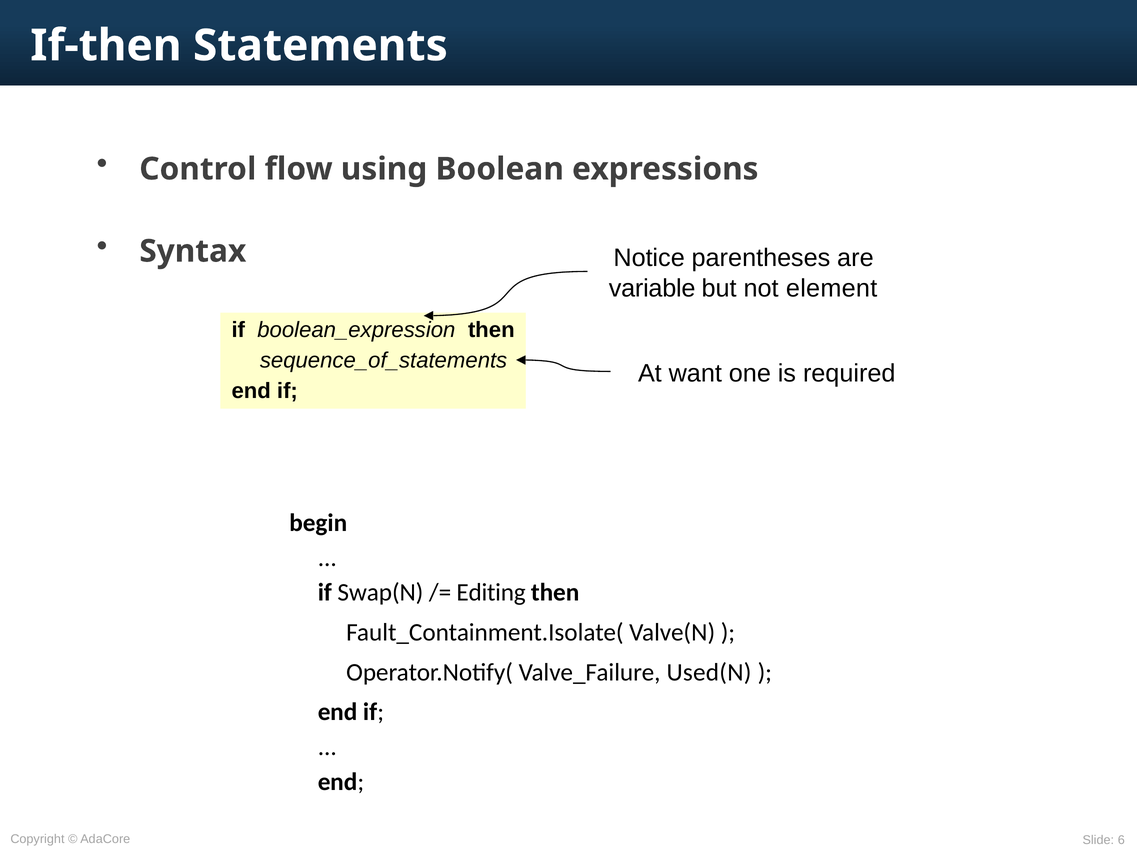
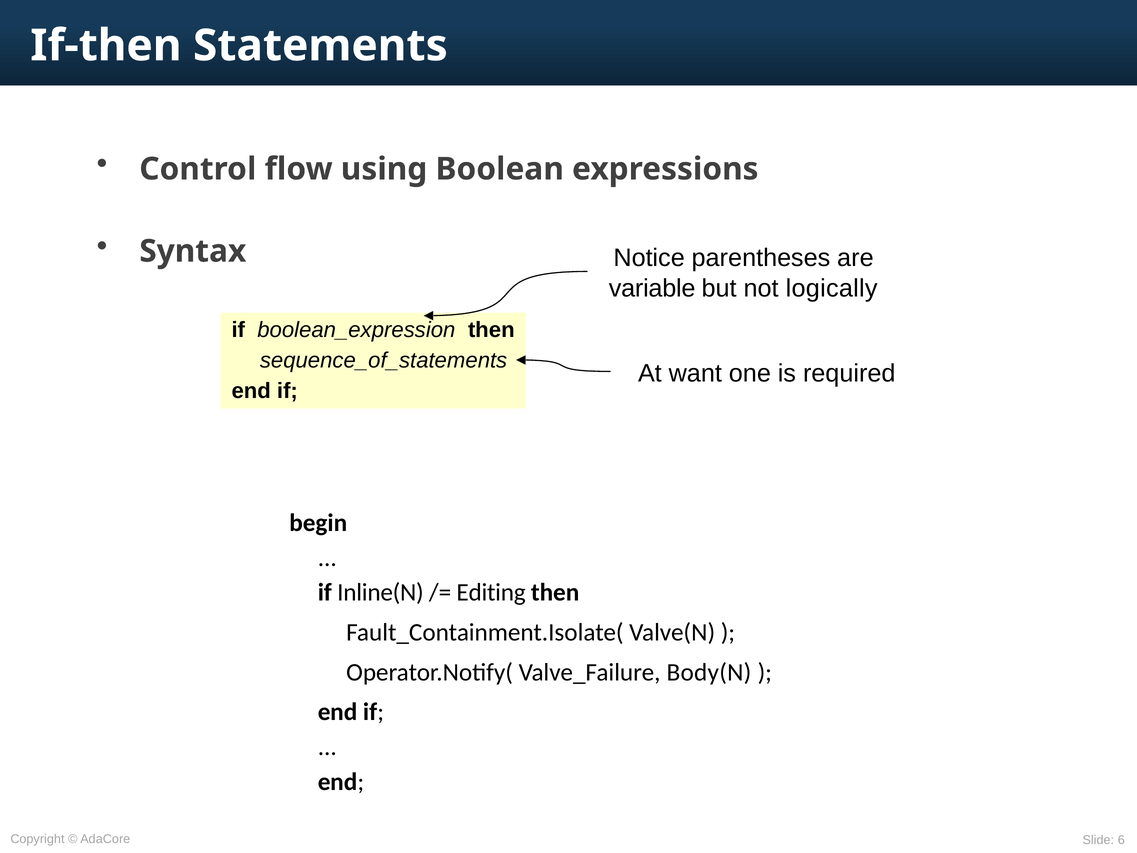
element: element -> logically
Swap(N: Swap(N -> Inline(N
Used(N: Used(N -> Body(N
